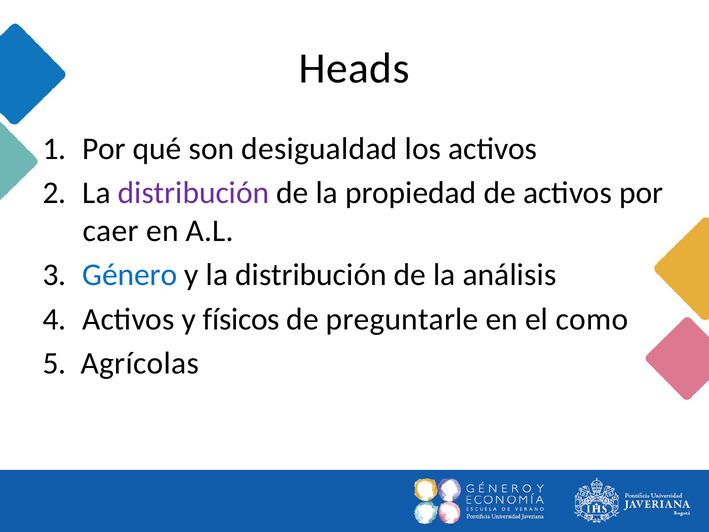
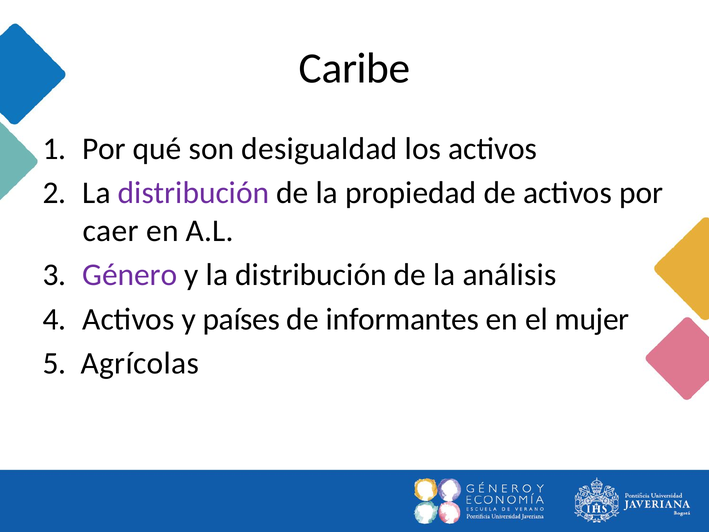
Heads: Heads -> Caribe
Género colour: blue -> purple
físicos: físicos -> países
preguntarle: preguntarle -> informantes
como: como -> mujer
